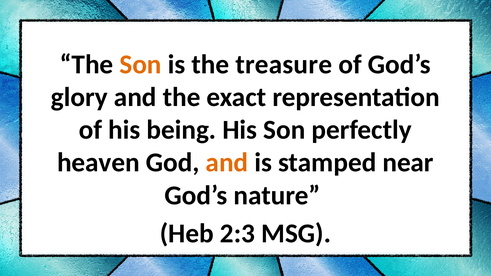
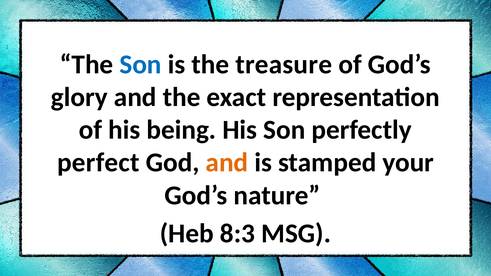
Son at (141, 65) colour: orange -> blue
heaven: heaven -> perfect
near: near -> your
2:3: 2:3 -> 8:3
